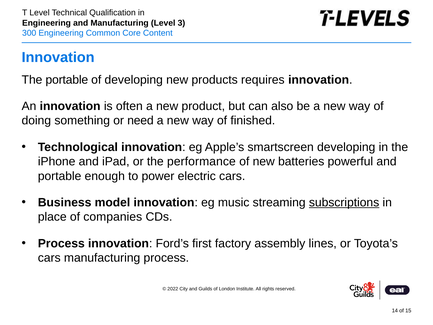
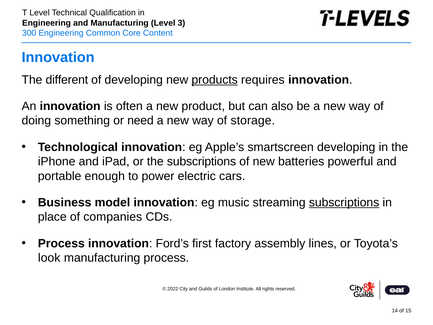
The portable: portable -> different
products underline: none -> present
finished: finished -> storage
the performance: performance -> subscriptions
cars at (49, 258): cars -> look
